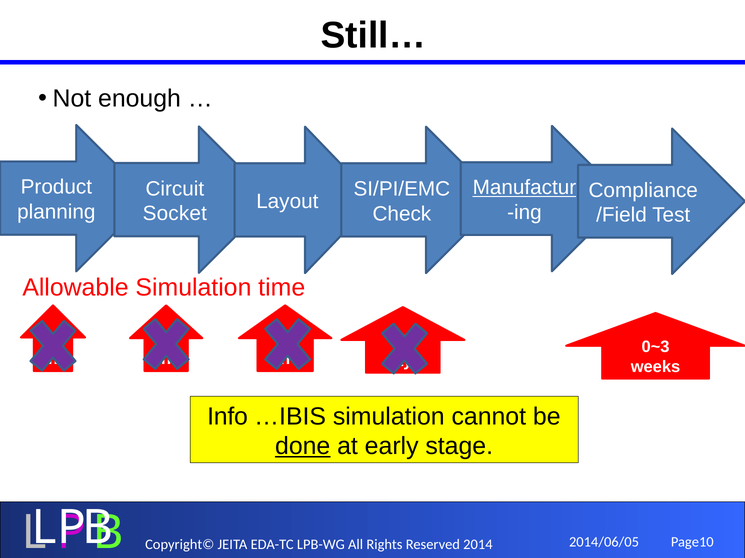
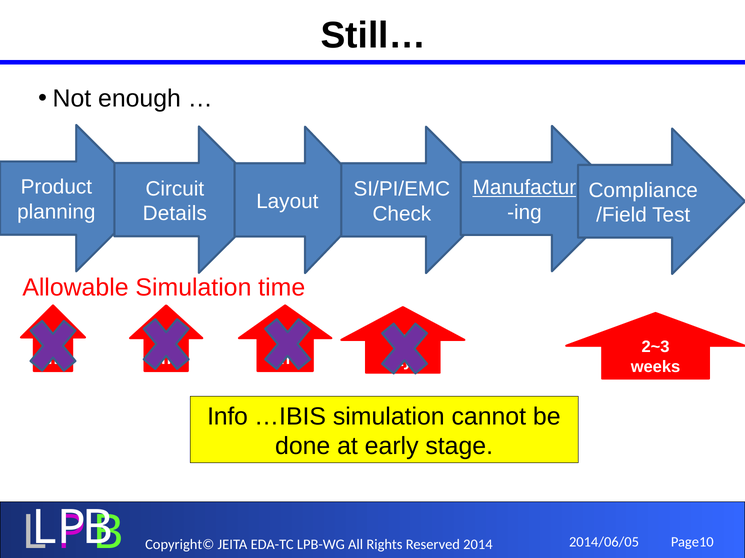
Socket: Socket -> Details
0~3: 0~3 -> 2~3
done underline: present -> none
